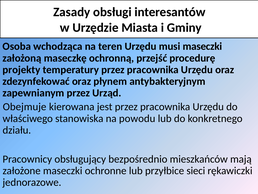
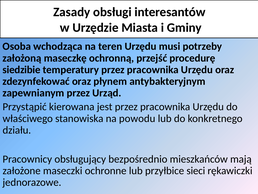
musi maseczki: maseczki -> potrzeby
projekty: projekty -> siedzibie
Obejmuje: Obejmuje -> Przystąpić
